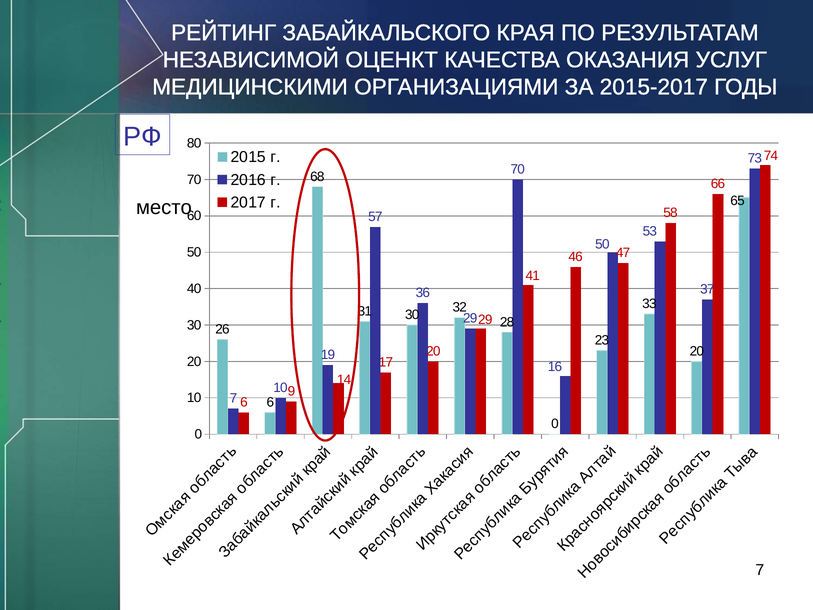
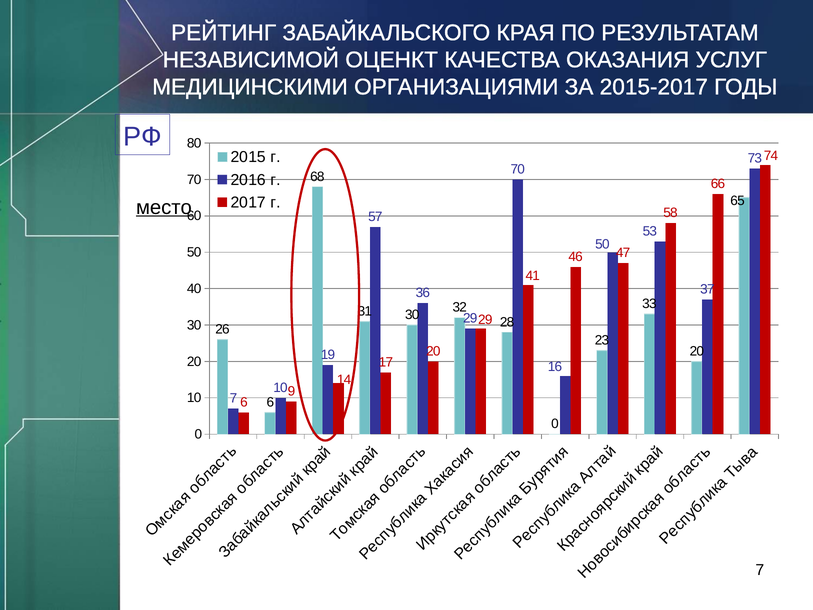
место underline: none -> present
